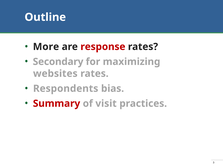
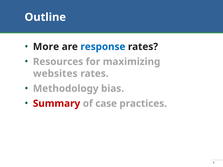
response colour: red -> blue
Secondary: Secondary -> Resources
Respondents: Respondents -> Methodology
visit: visit -> case
